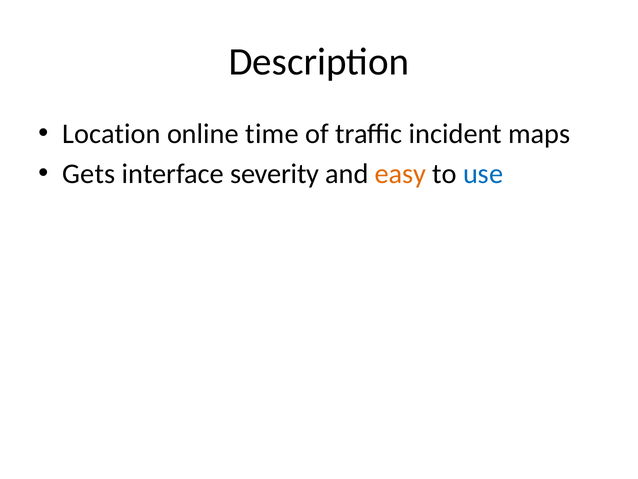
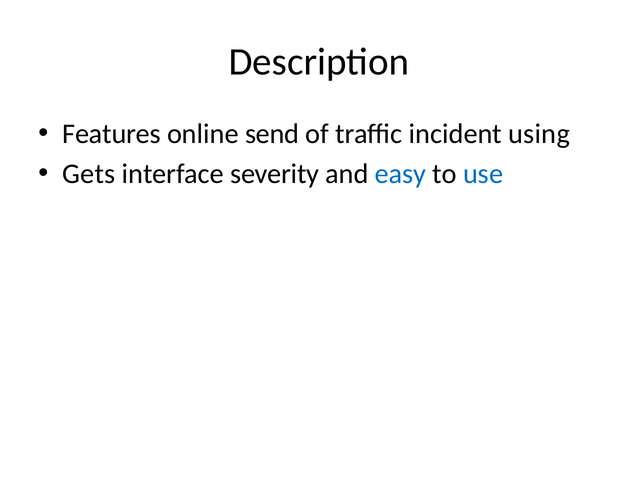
Location: Location -> Features
time: time -> send
maps: maps -> using
easy colour: orange -> blue
